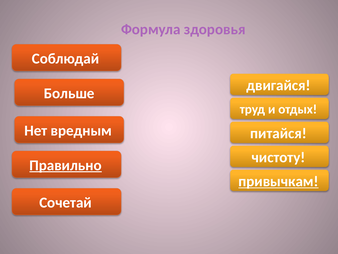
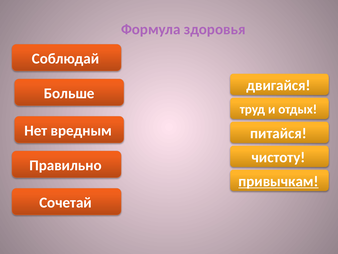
Правильно underline: present -> none
